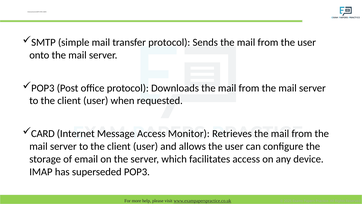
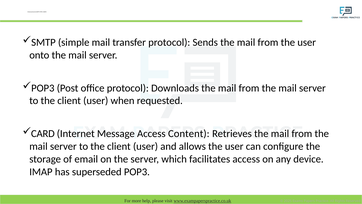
Monitor: Monitor -> Content
